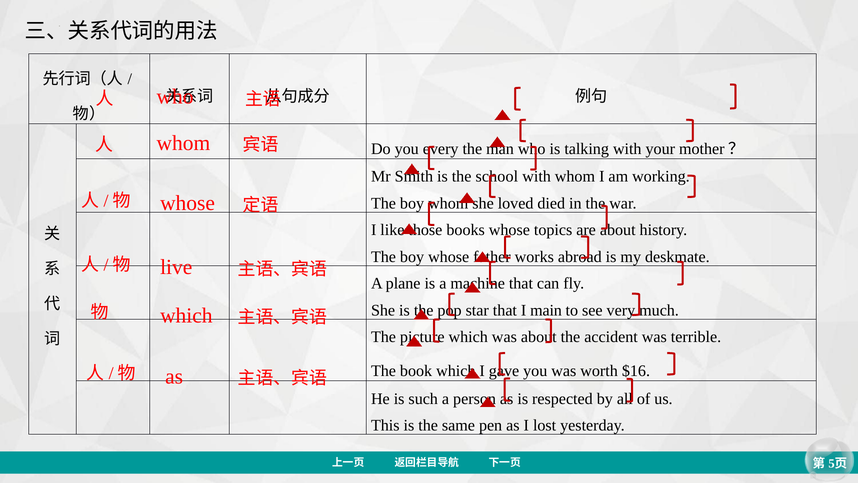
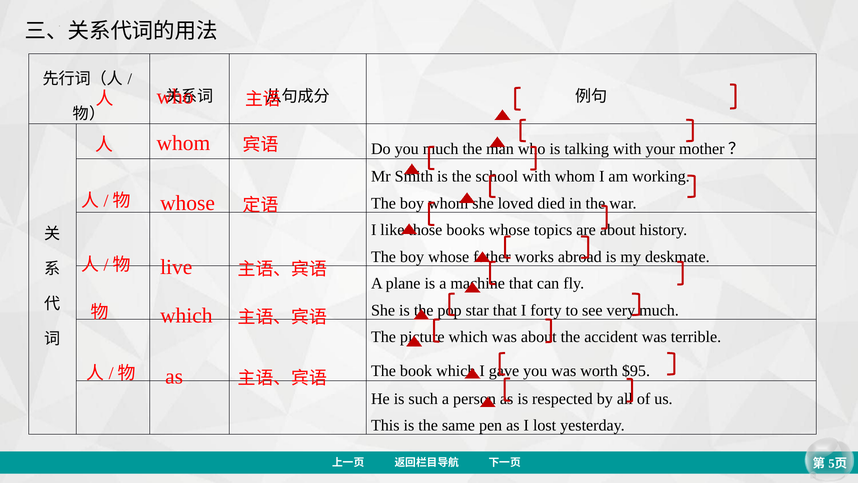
you every: every -> much
main: main -> forty
$16: $16 -> $95
